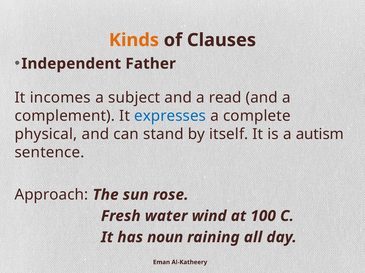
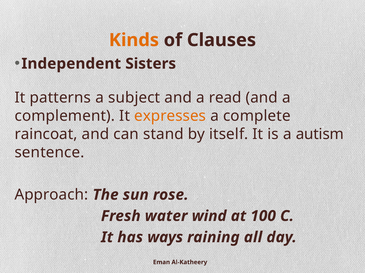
Father: Father -> Sisters
incomes: incomes -> patterns
expresses colour: blue -> orange
physical: physical -> raincoat
noun: noun -> ways
